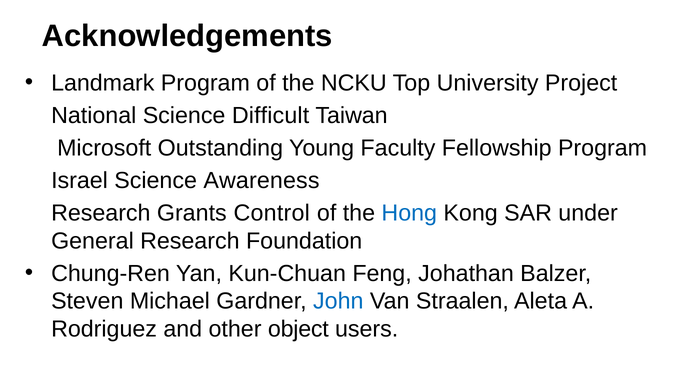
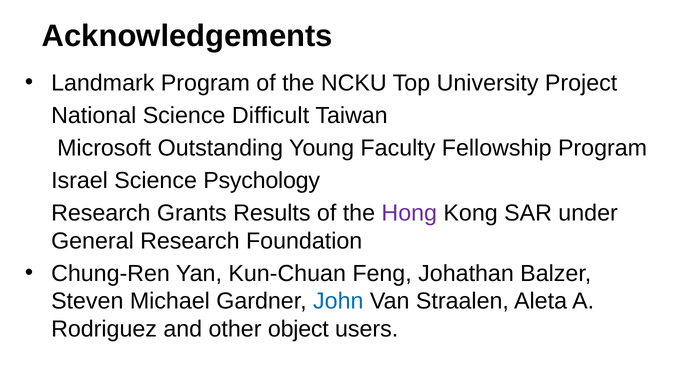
Awareness: Awareness -> Psychology
Control: Control -> Results
Hong colour: blue -> purple
